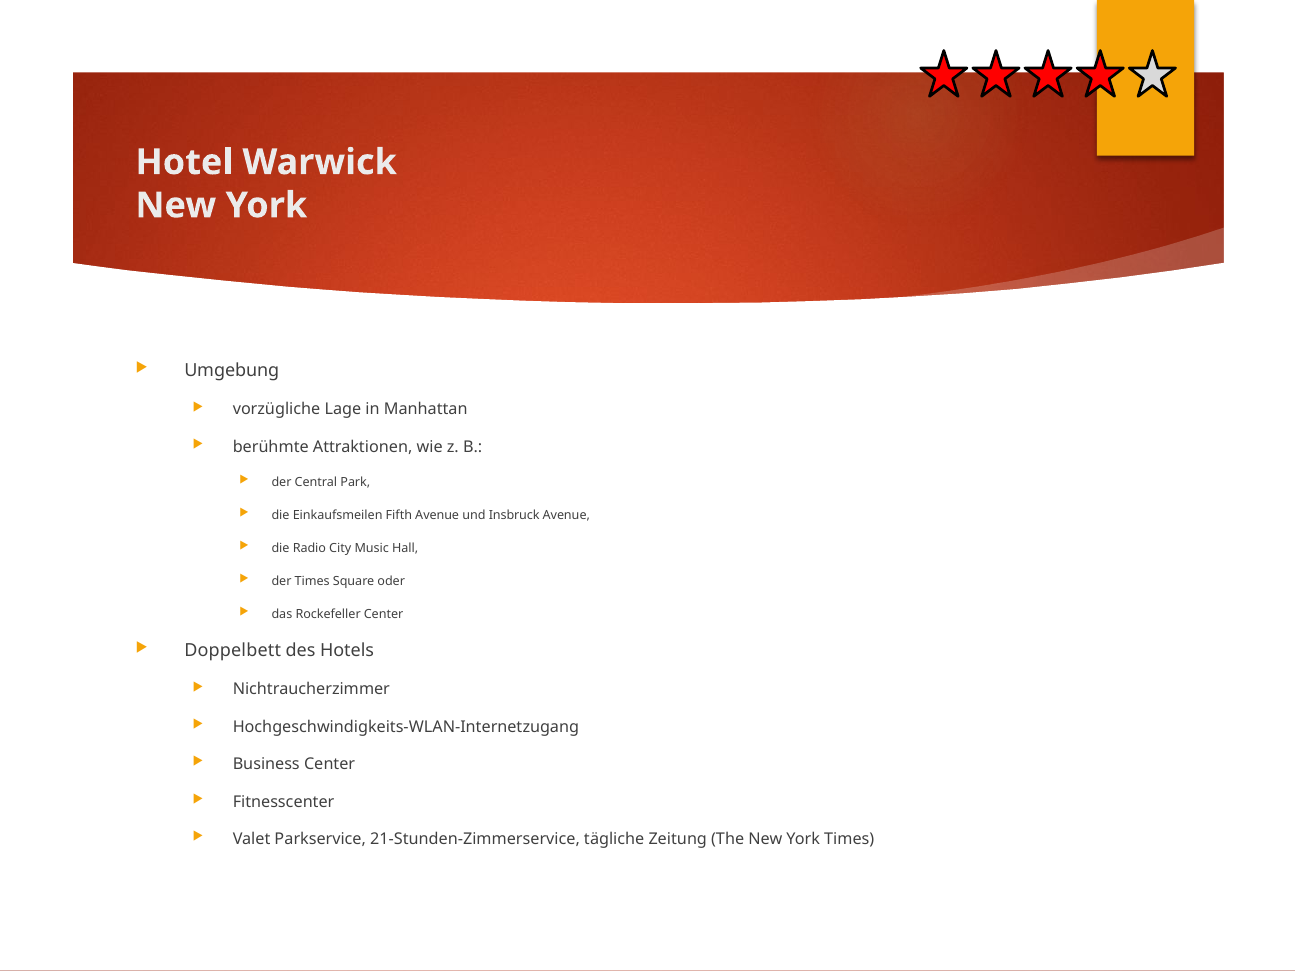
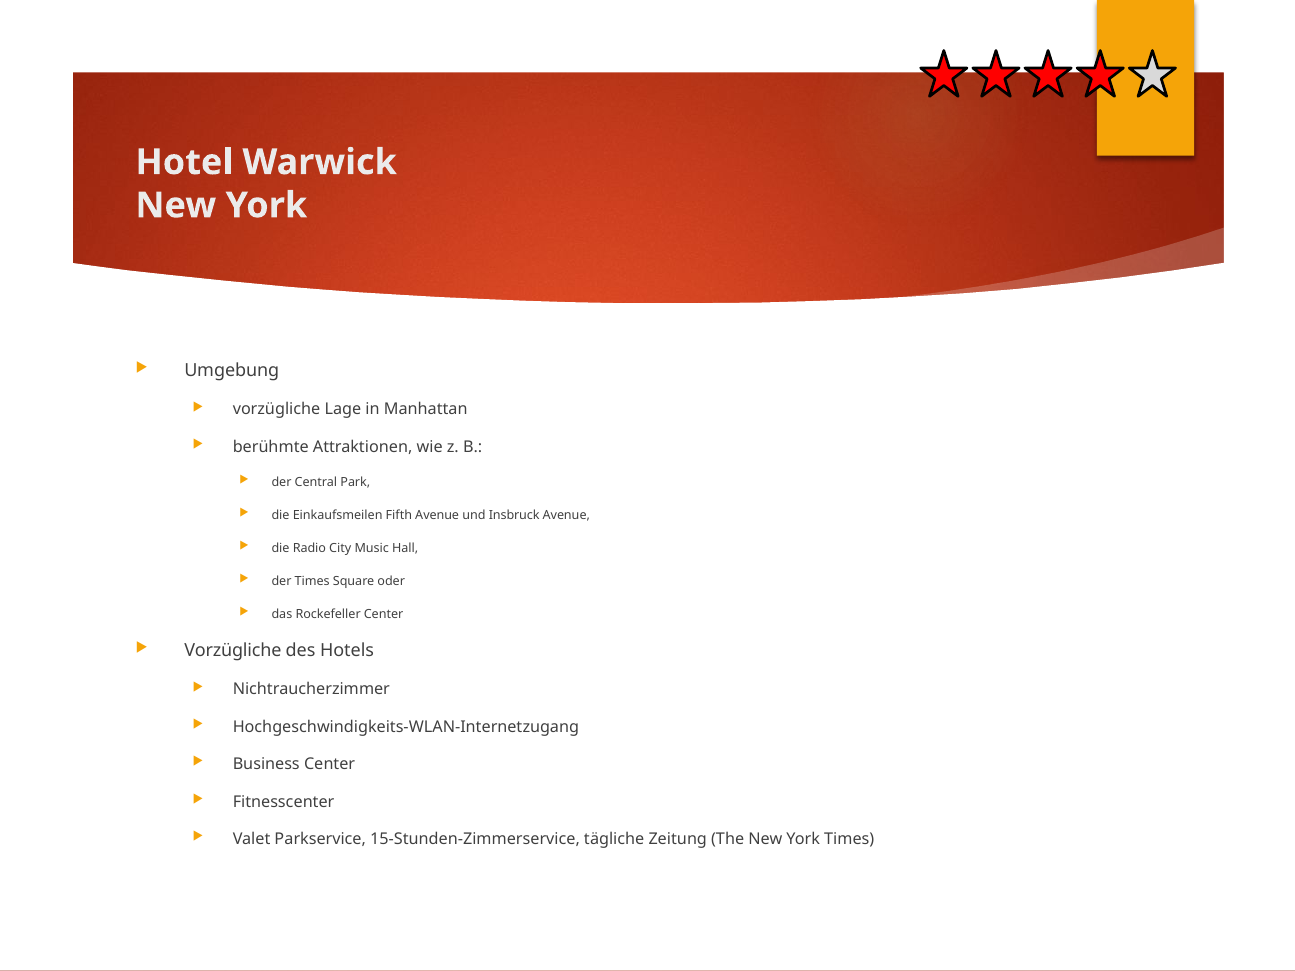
Doppelbett at (233, 651): Doppelbett -> Vorzügliche
21-Stunden-Zimmerservice: 21-Stunden-Zimmerservice -> 15-Stunden-Zimmerservice
